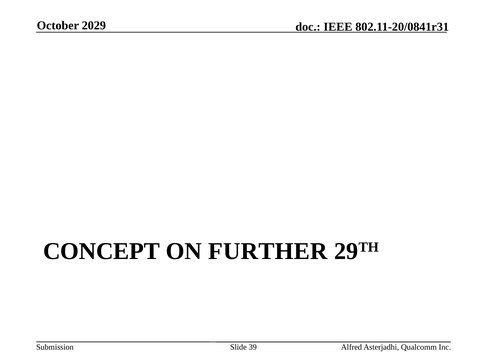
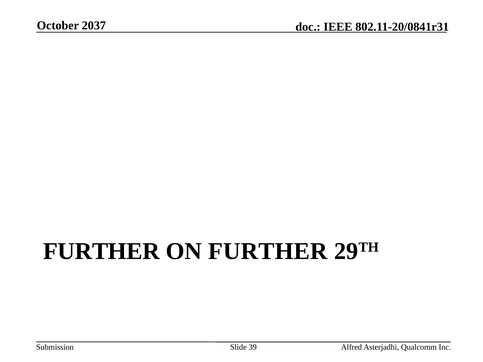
2029: 2029 -> 2037
CONCEPT at (101, 251): CONCEPT -> FURTHER
